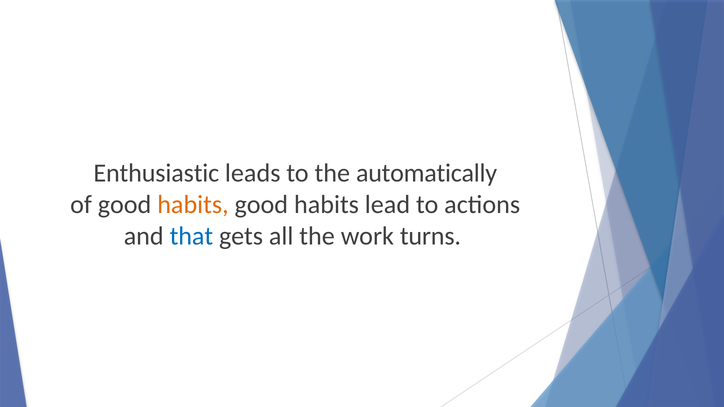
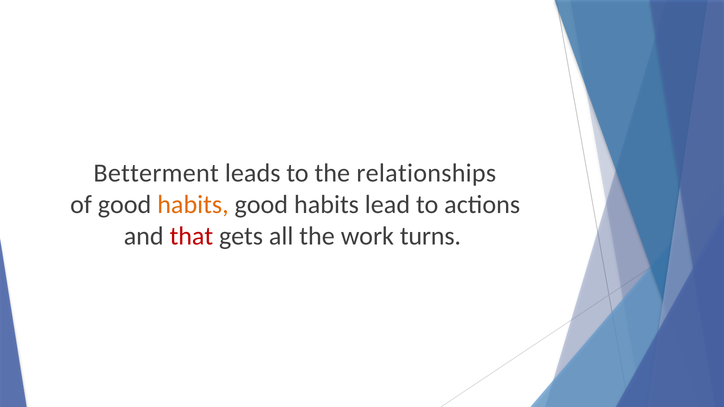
Enthusiastic: Enthusiastic -> Betterment
automatically: automatically -> relationships
that colour: blue -> red
